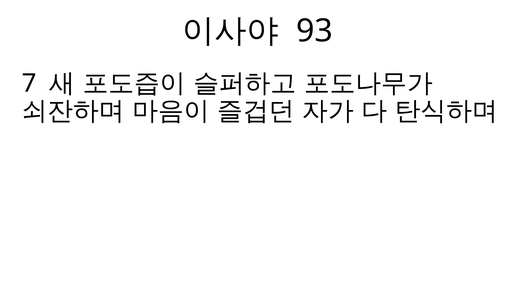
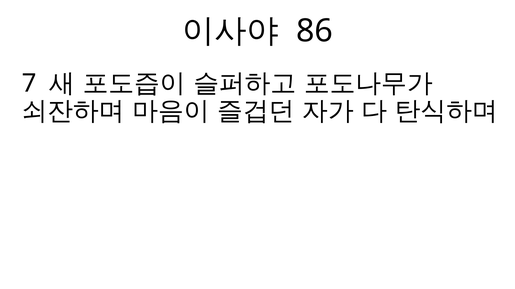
93: 93 -> 86
